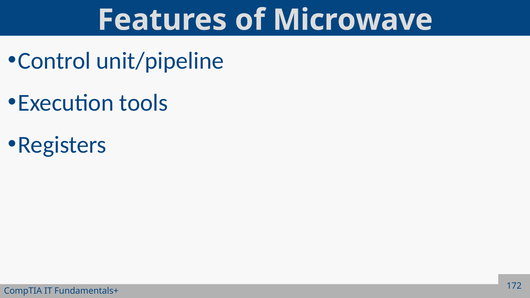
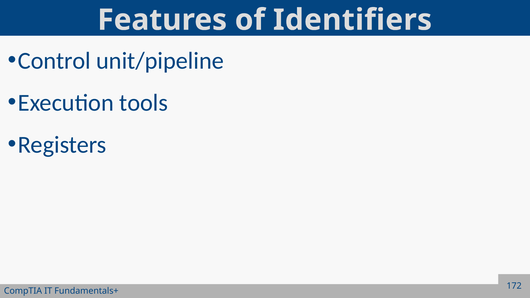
Microwave: Microwave -> Identifiers
